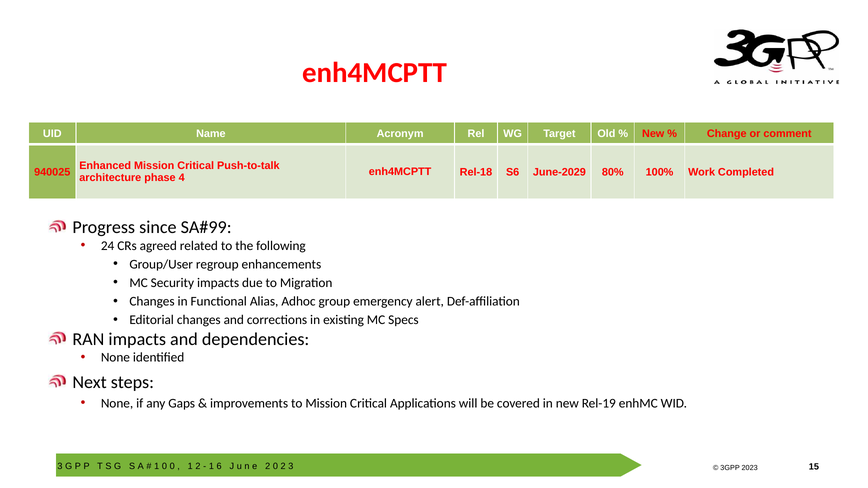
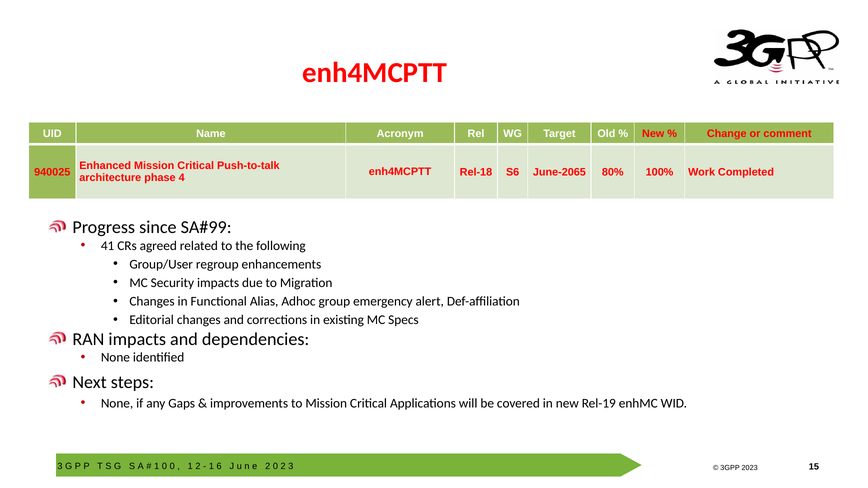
June-2029: June-2029 -> June-2065
24: 24 -> 41
